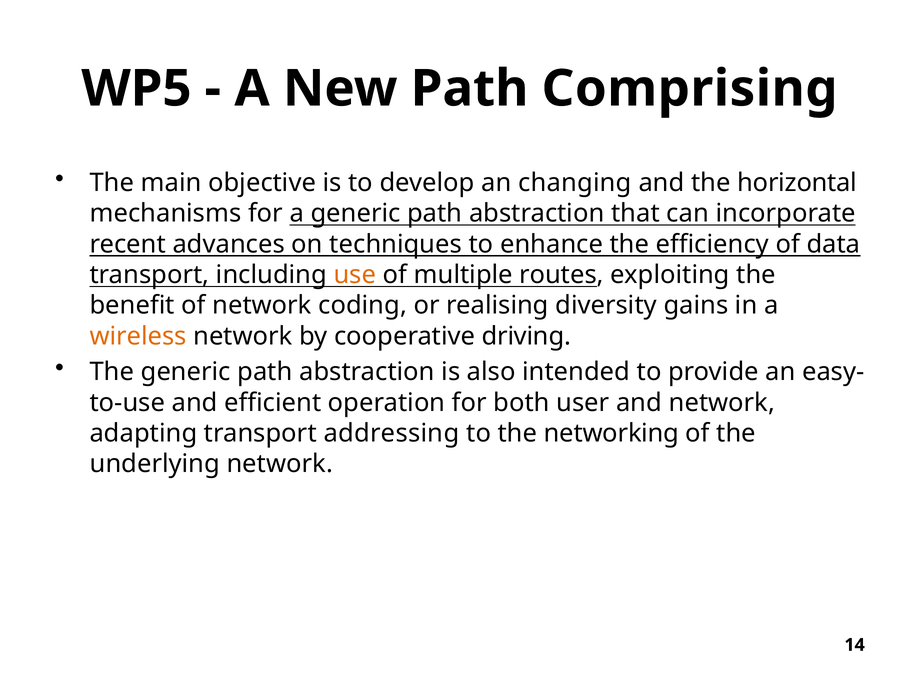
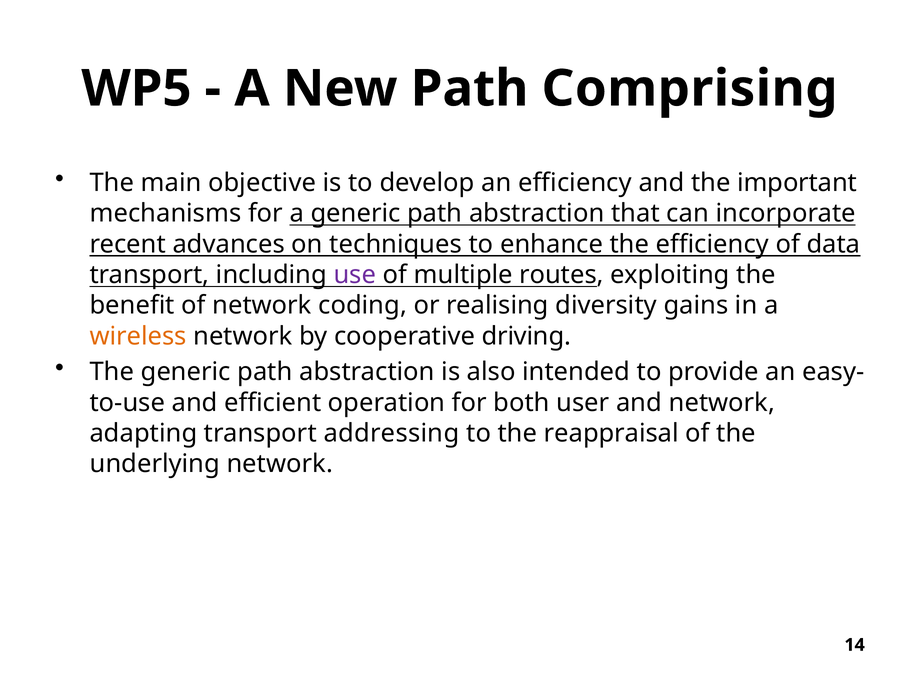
an changing: changing -> efficiency
horizontal: horizontal -> important
use colour: orange -> purple
networking: networking -> reappraisal
